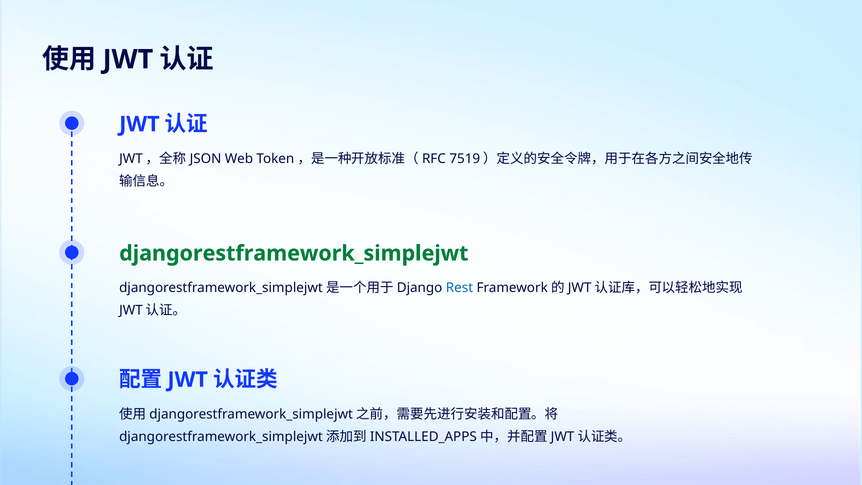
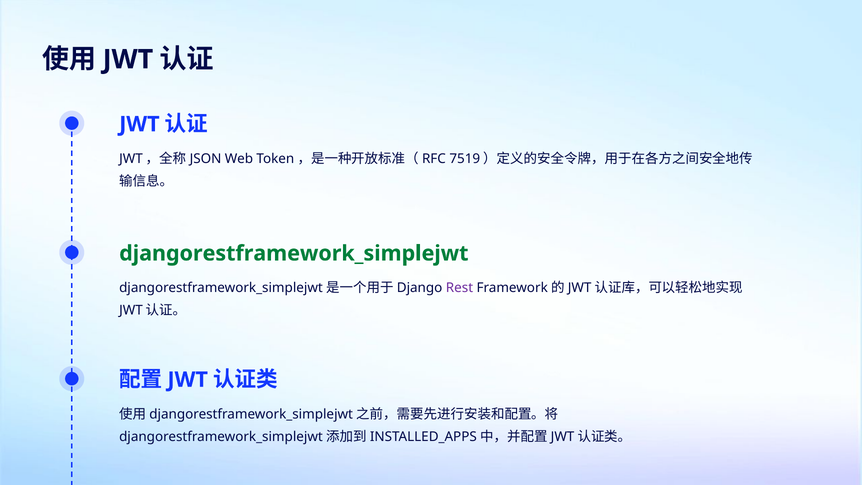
Rest colour: blue -> purple
